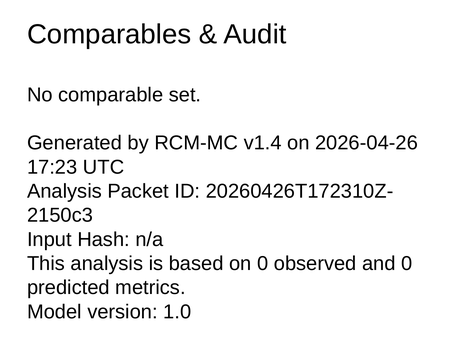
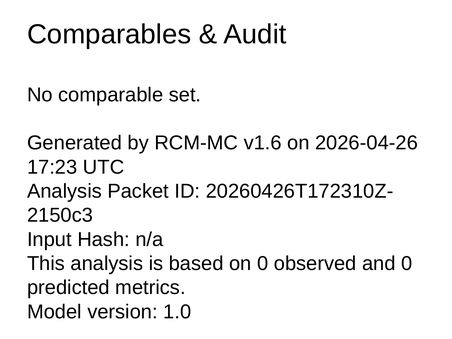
v1.4: v1.4 -> v1.6
